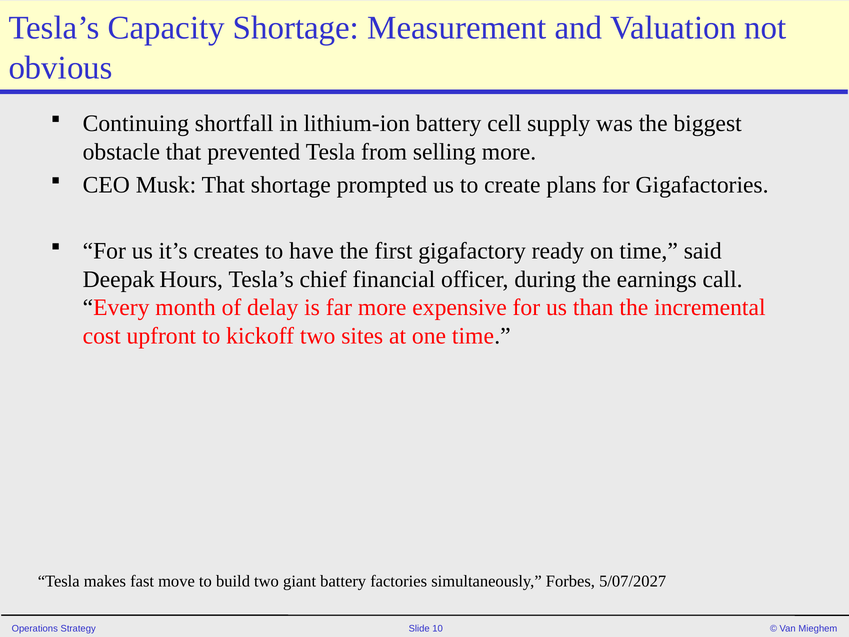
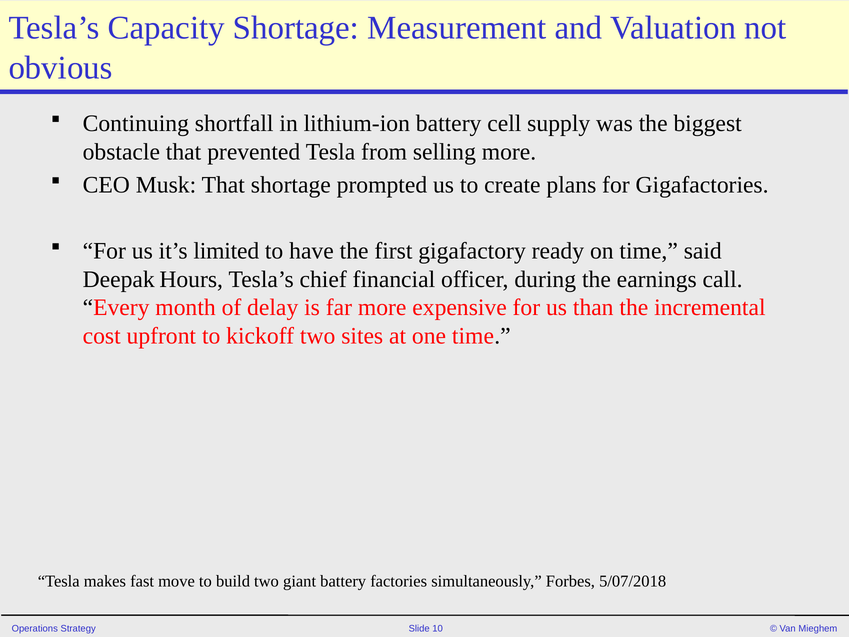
creates: creates -> limited
5/07/2027: 5/07/2027 -> 5/07/2018
